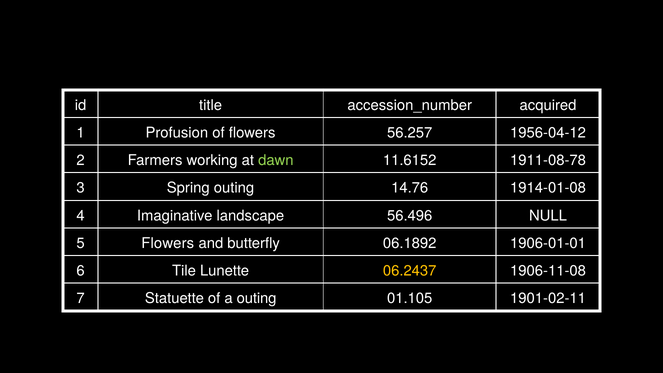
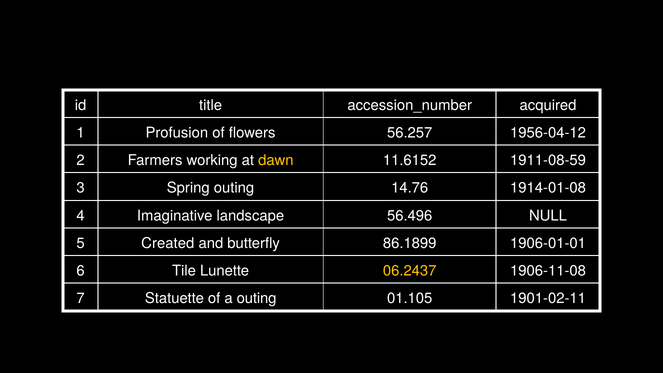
dawn colour: light green -> yellow
1911-08-78: 1911-08-78 -> 1911-08-59
5 Flowers: Flowers -> Created
06.1892: 06.1892 -> 86.1899
